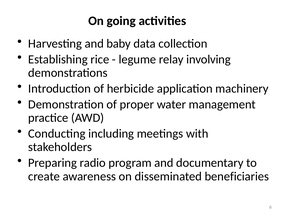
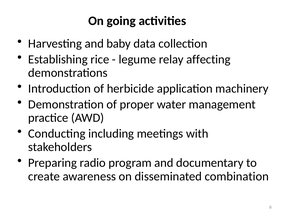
involving: involving -> affecting
beneficiaries: beneficiaries -> combination
